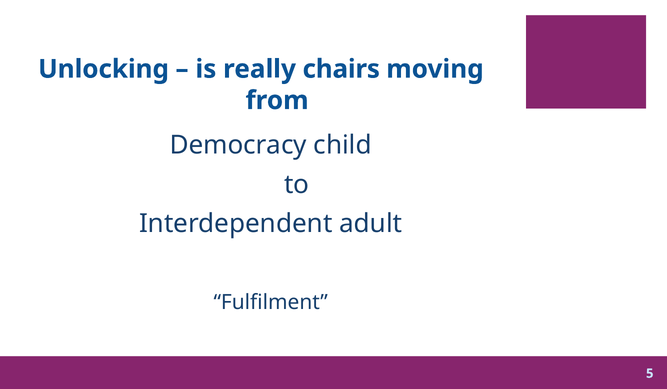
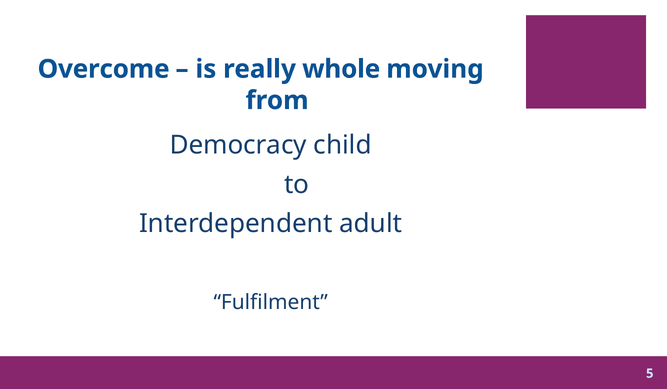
Unlocking: Unlocking -> Overcome
chairs: chairs -> whole
